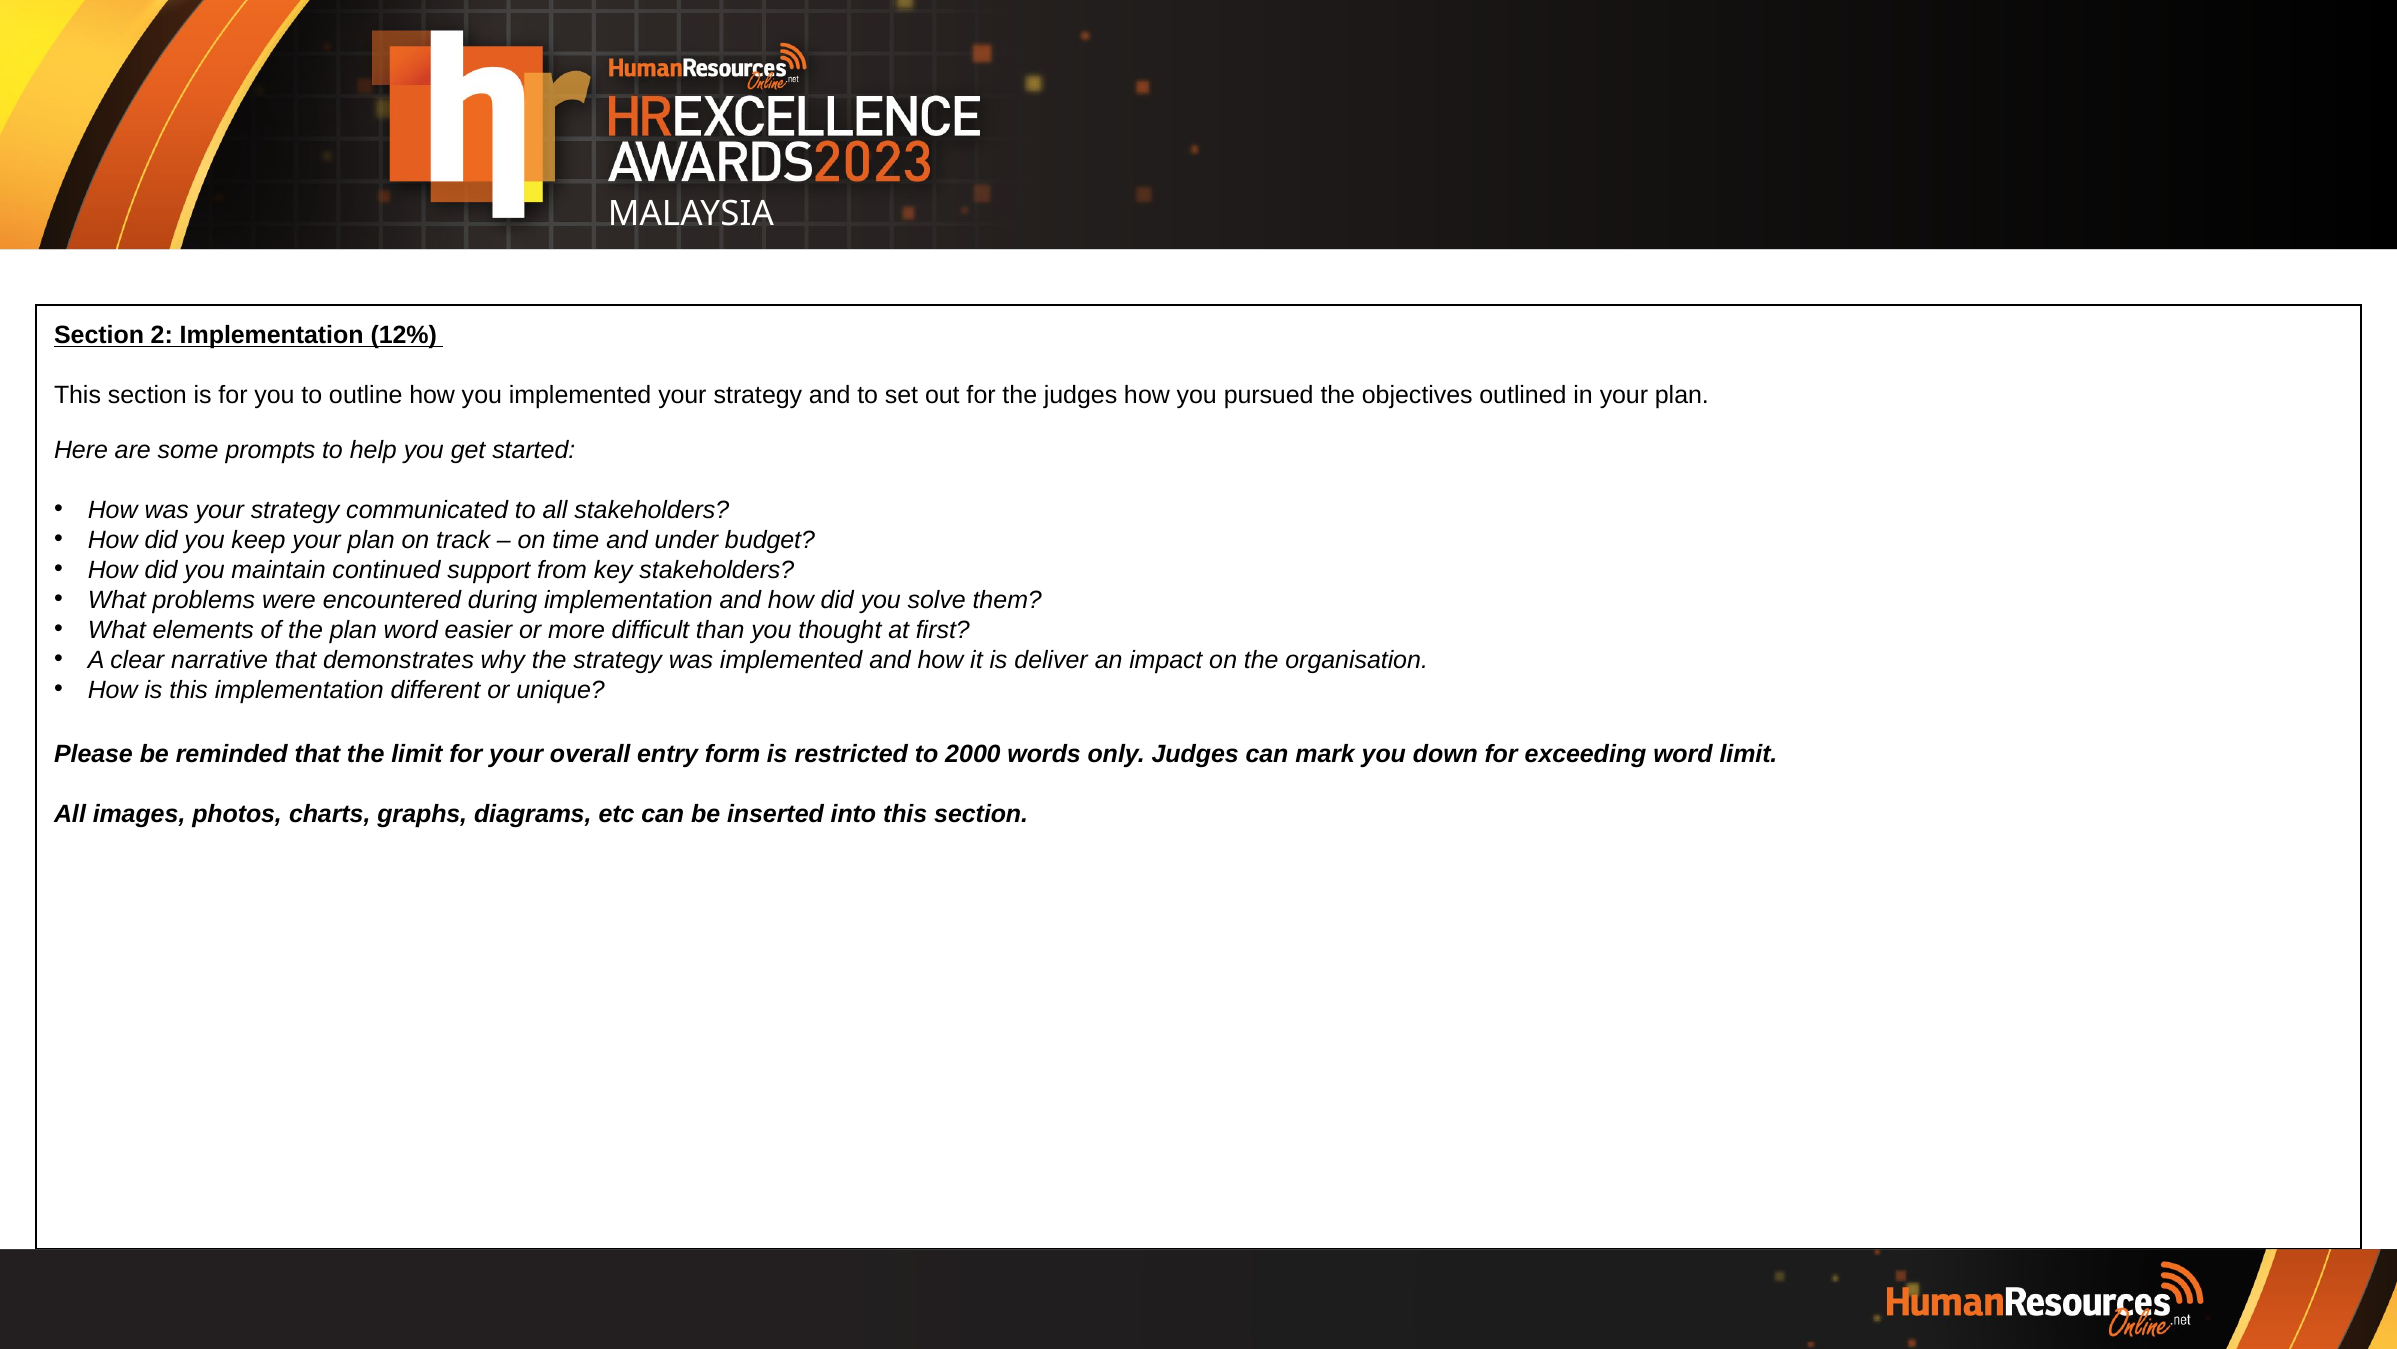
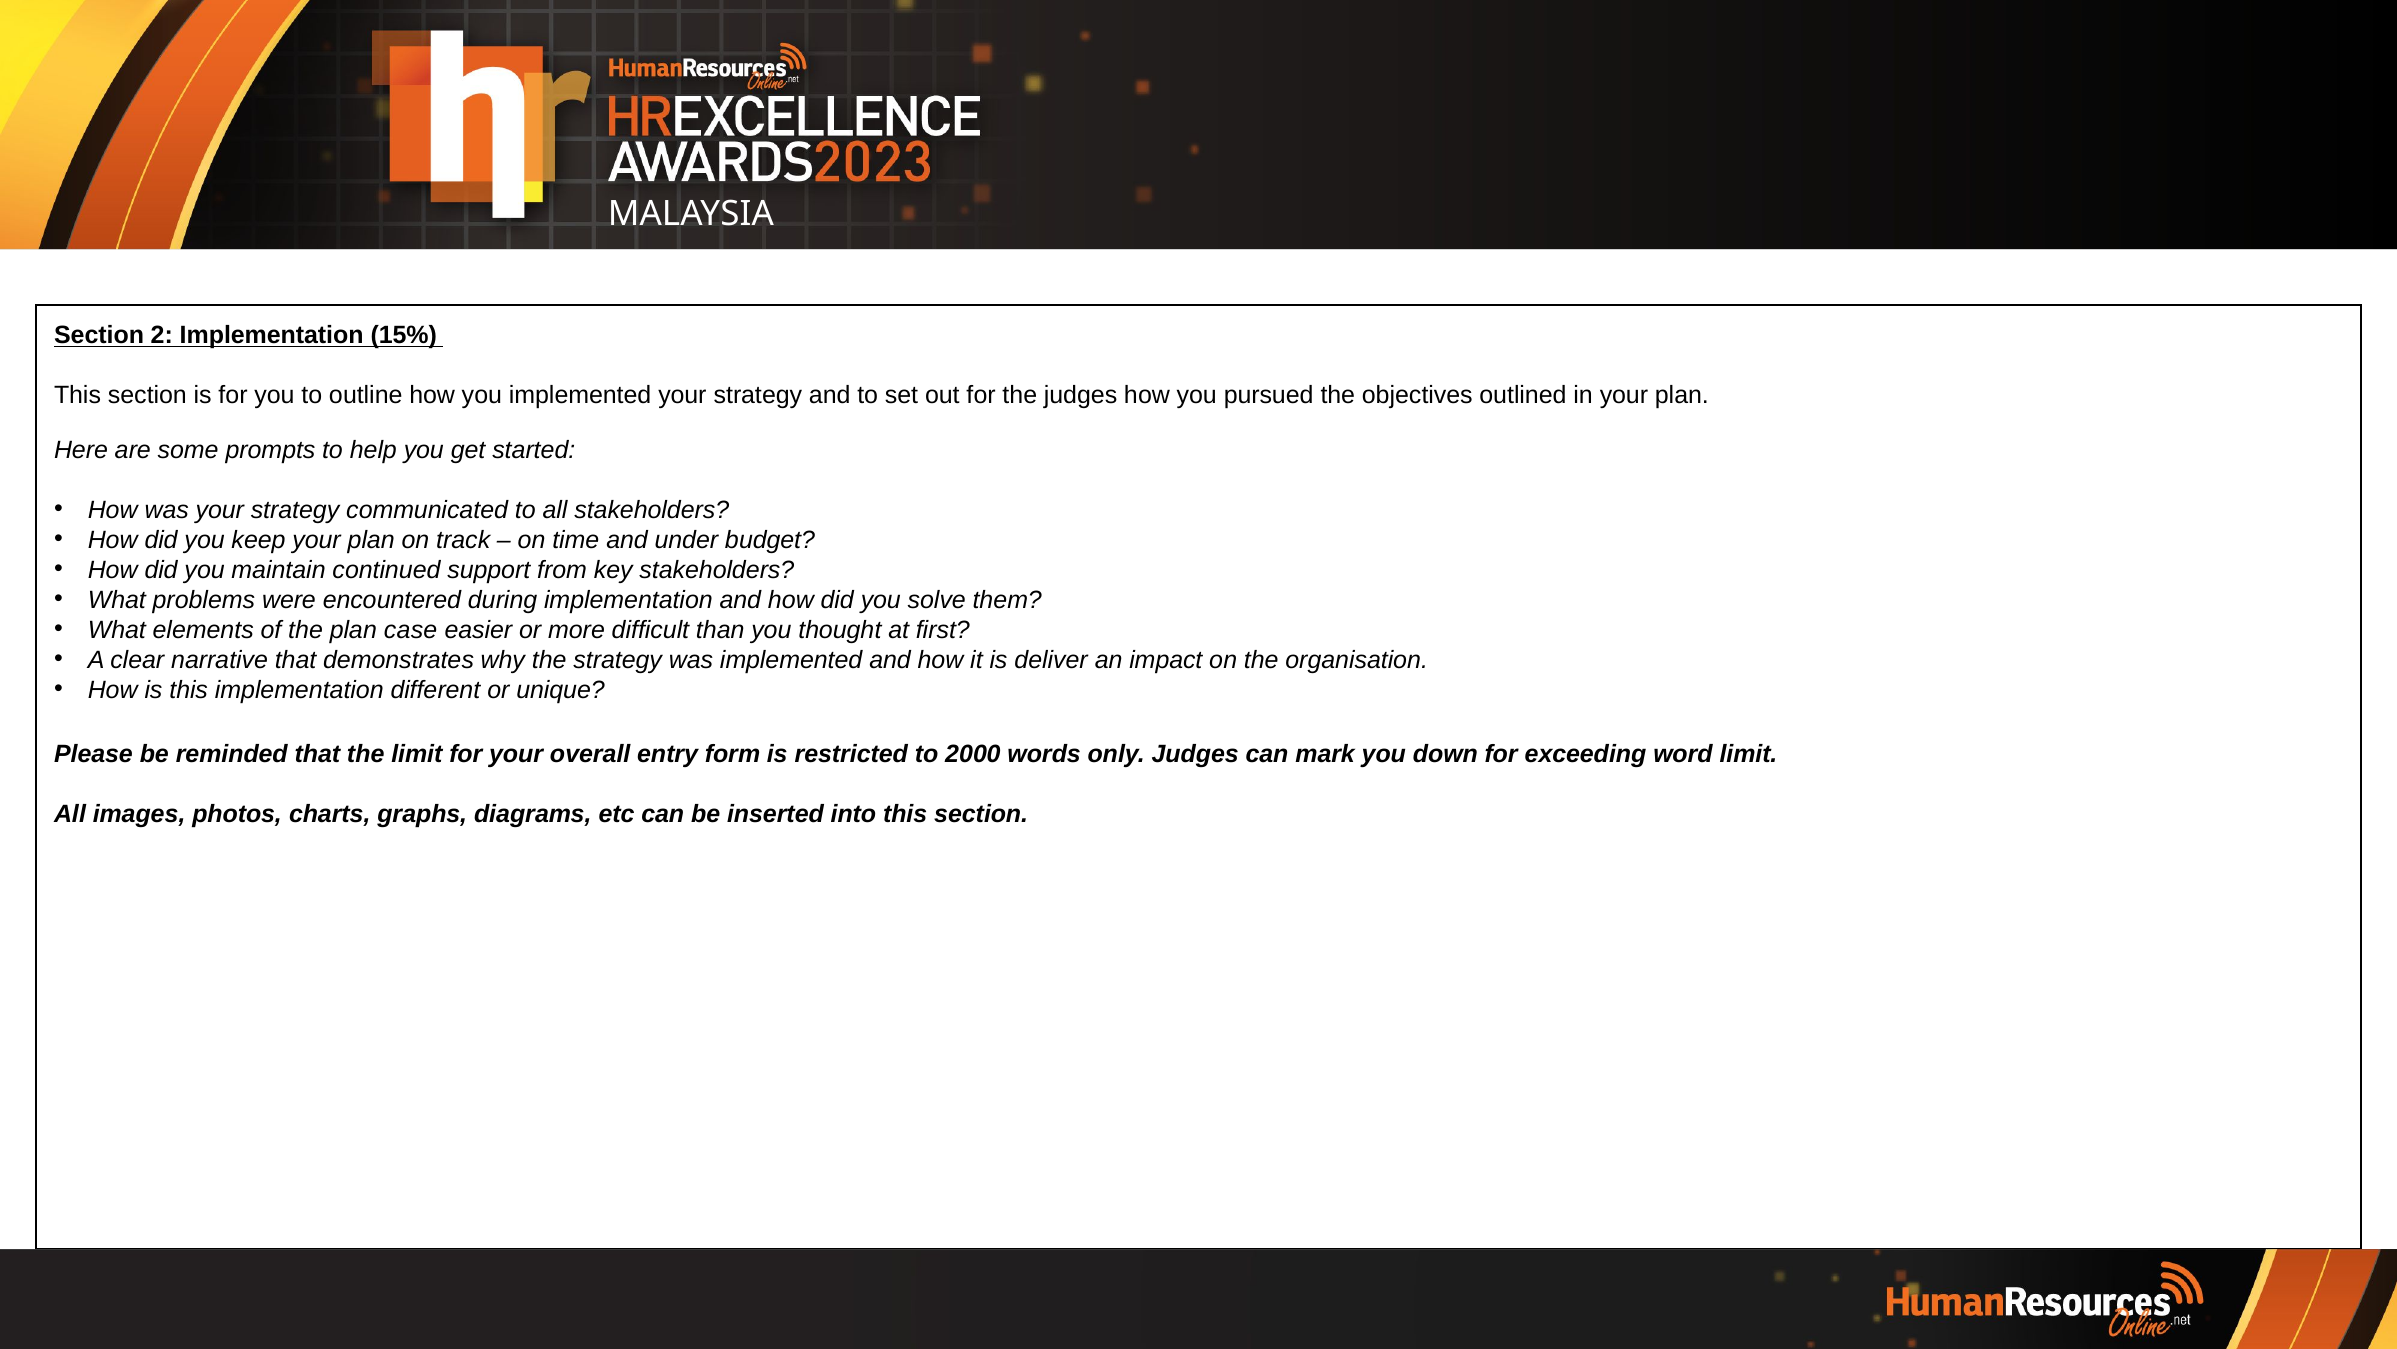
12%: 12% -> 15%
plan word: word -> case
